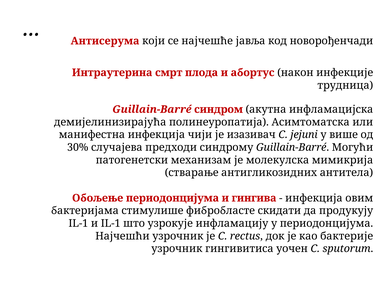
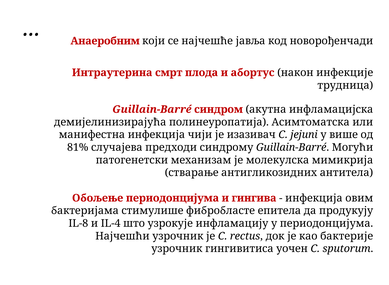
Антисерума: Антисерума -> Анаеробним
30%: 30% -> 81%
скидати: скидати -> епитела
IL-1 at (78, 223): IL-1 -> IL-8
и IL-1: IL-1 -> IL-4
